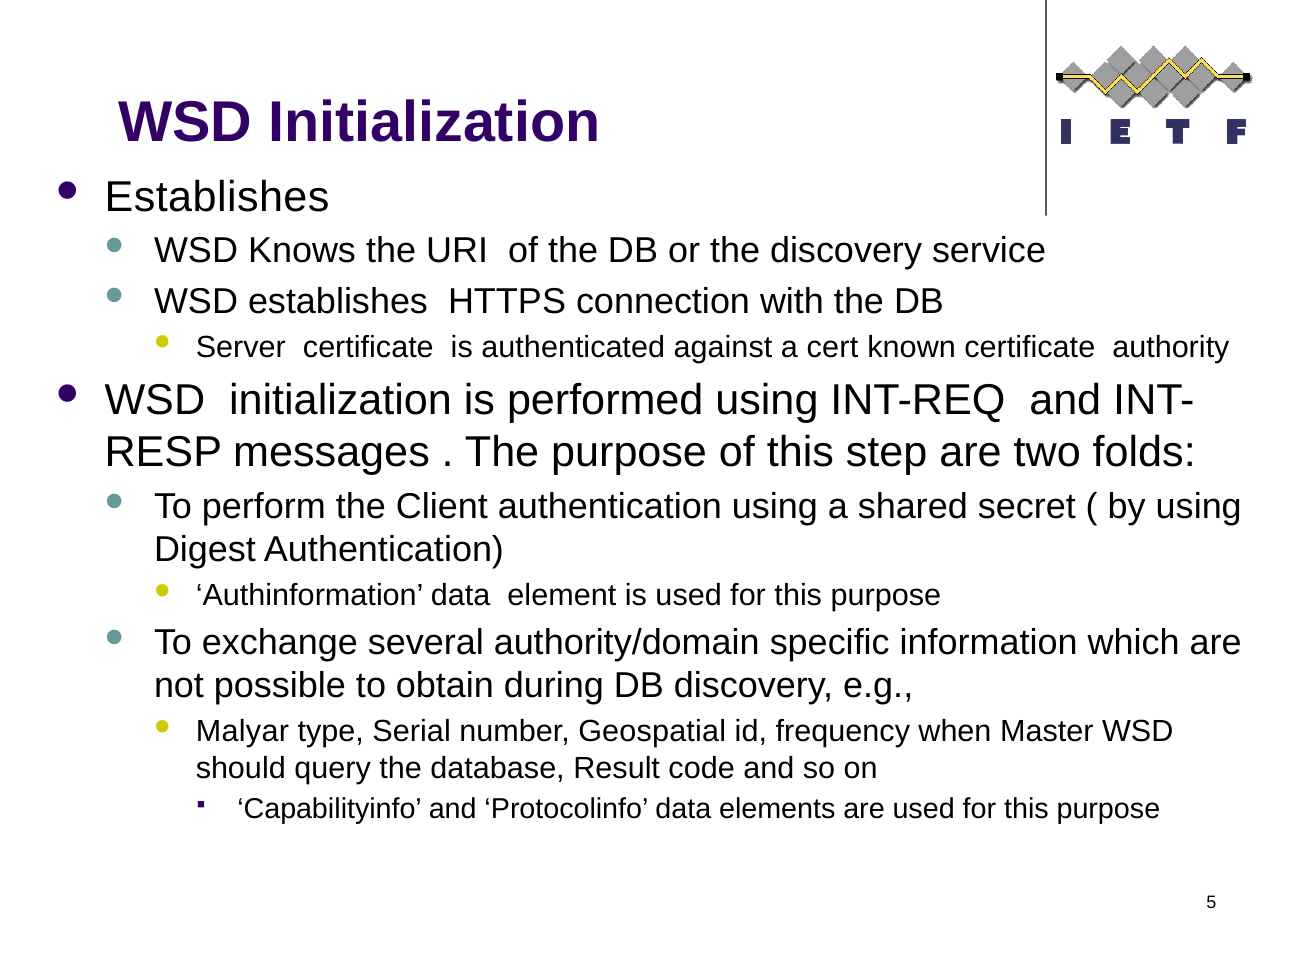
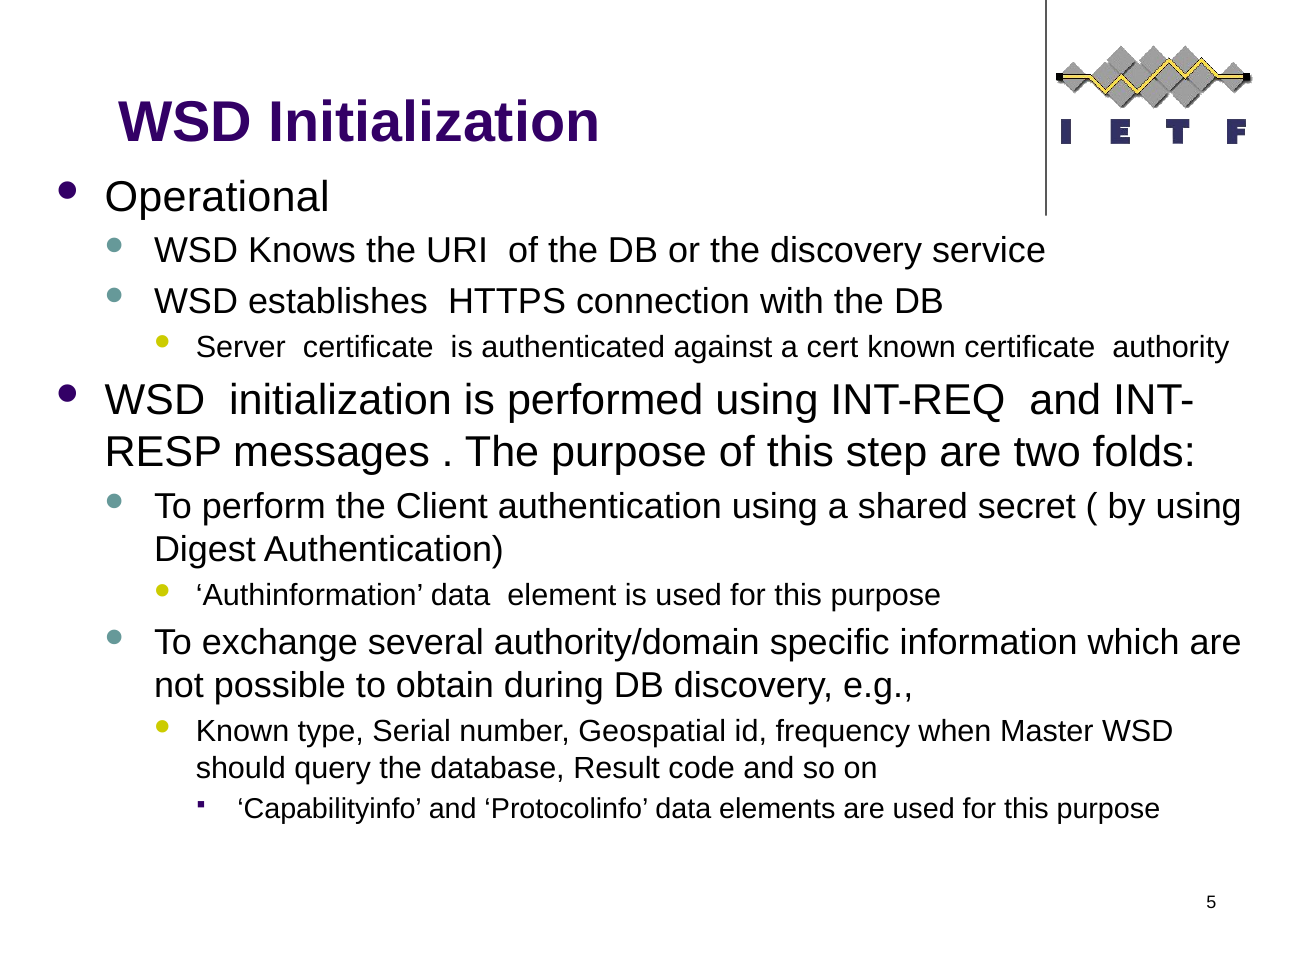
Establishes at (217, 197): Establishes -> Operational
Malyar at (242, 732): Malyar -> Known
